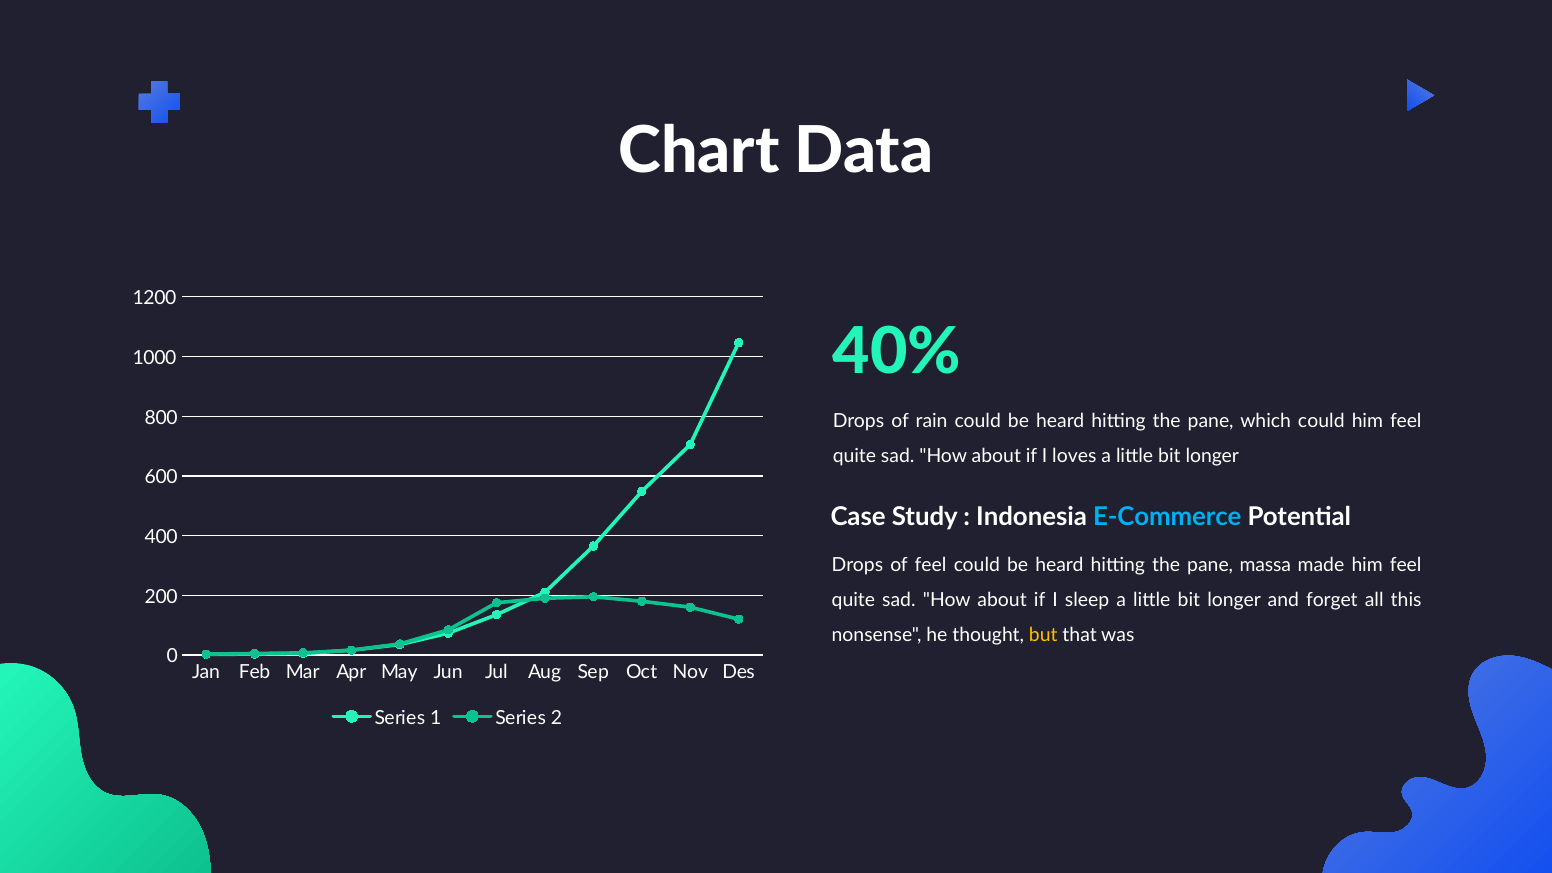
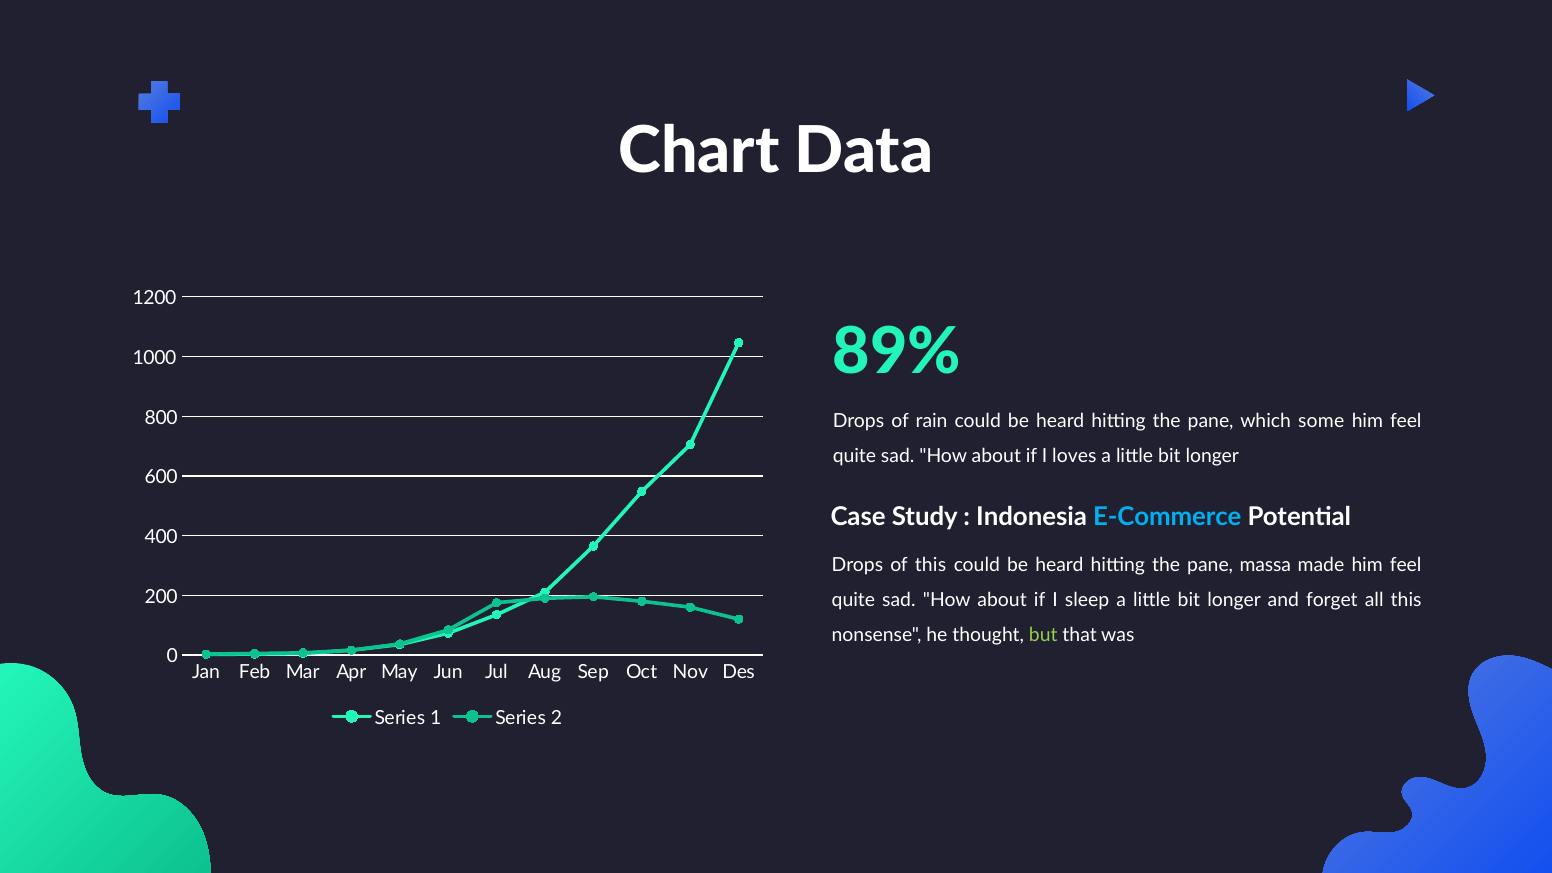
40%: 40% -> 89%
which could: could -> some
of feel: feel -> this
but colour: yellow -> light green
